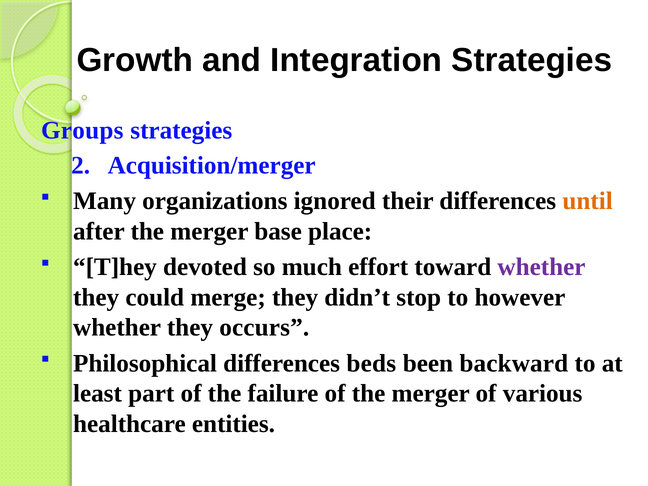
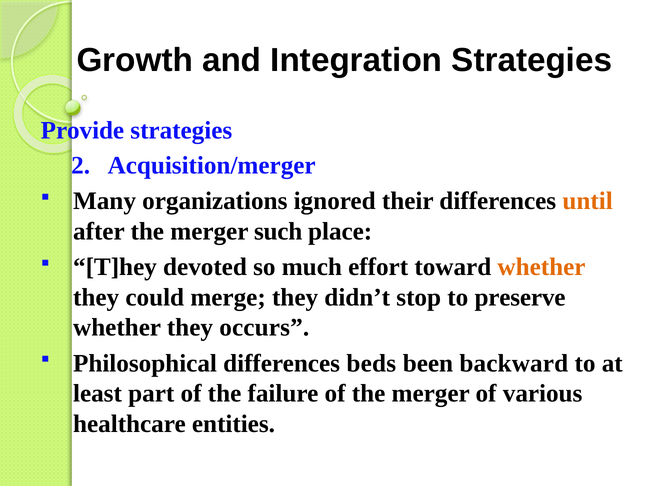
Groups: Groups -> Provide
base: base -> such
whether at (542, 267) colour: purple -> orange
however: however -> preserve
